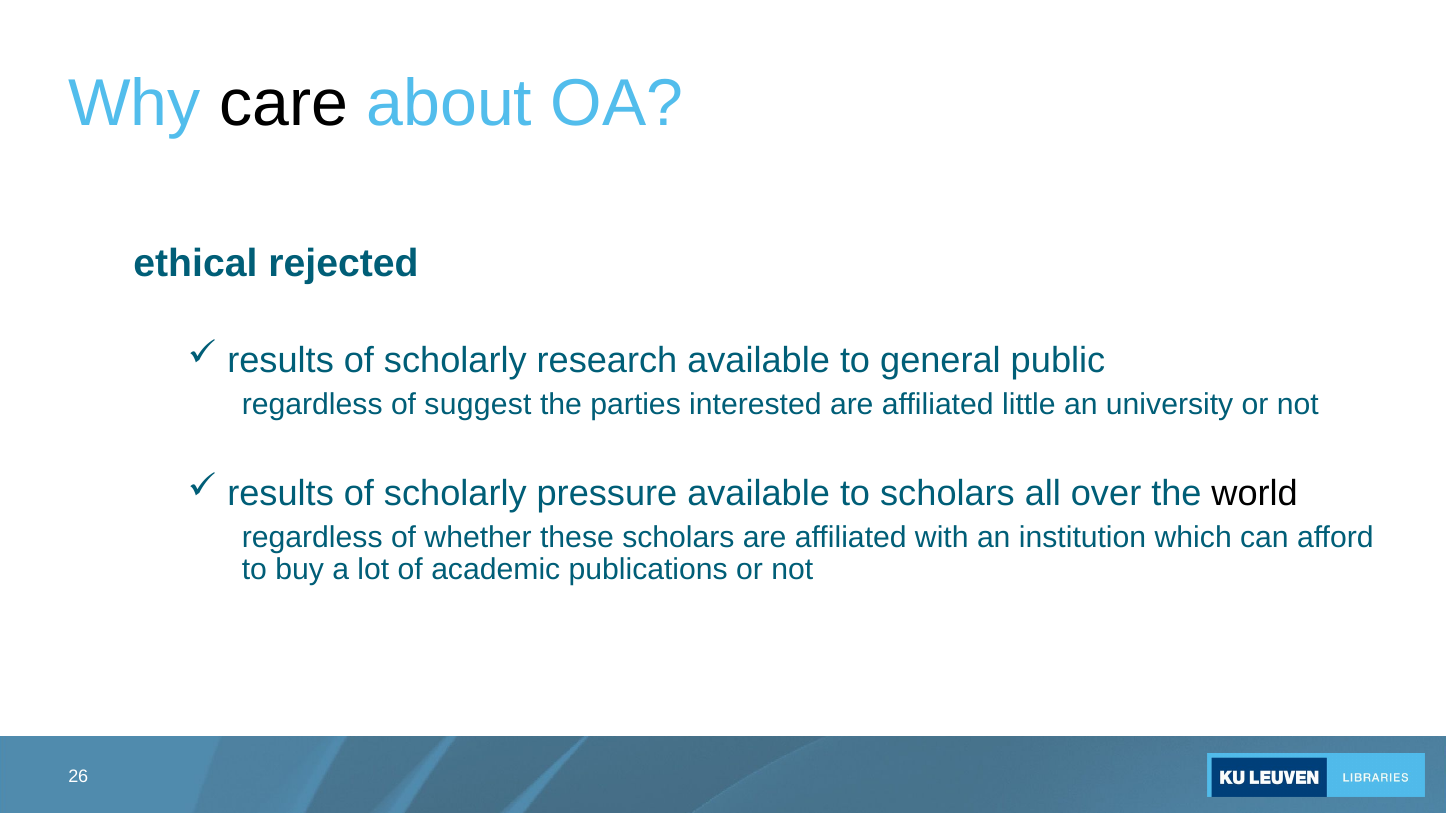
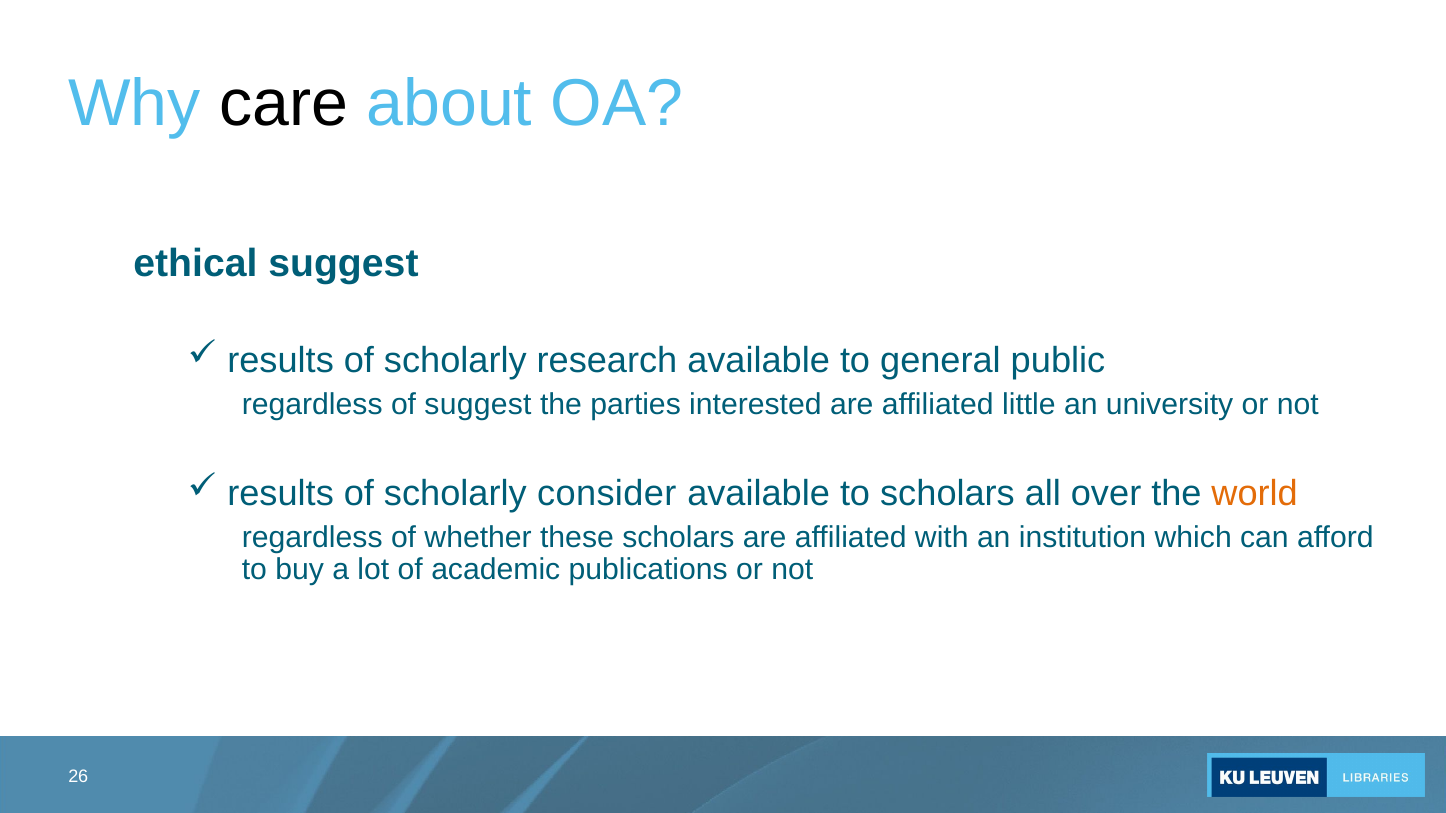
ethical rejected: rejected -> suggest
pressure: pressure -> consider
world colour: black -> orange
